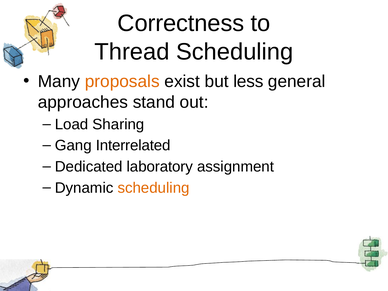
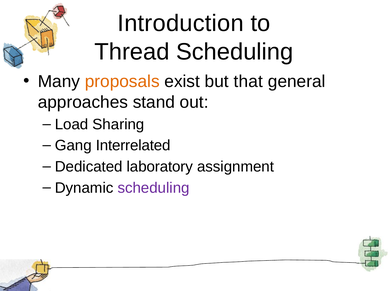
Correctness: Correctness -> Introduction
less: less -> that
scheduling at (154, 188) colour: orange -> purple
